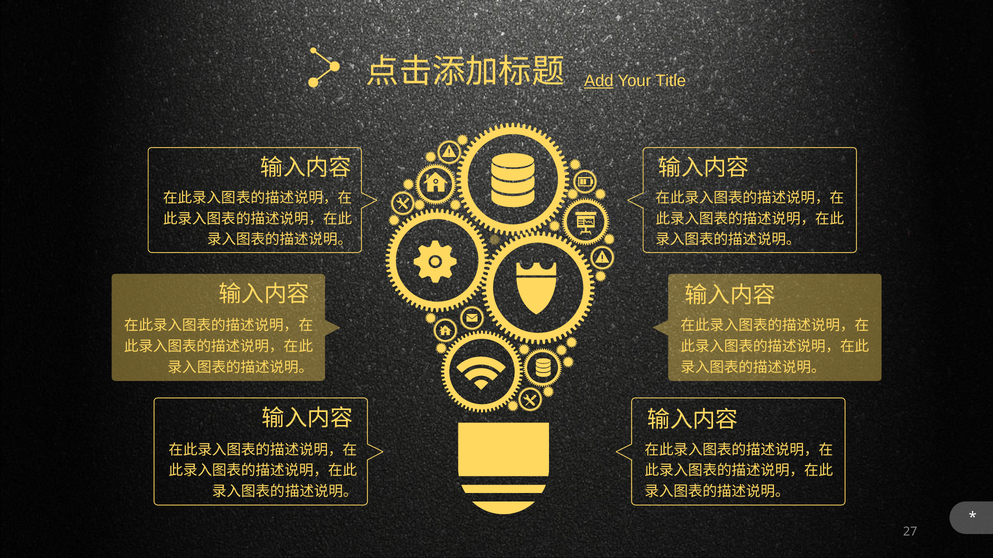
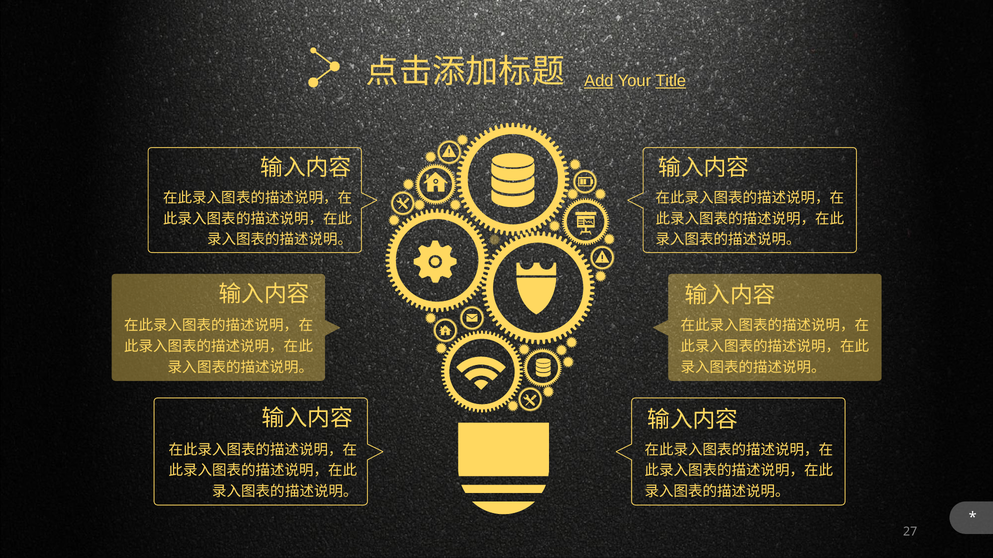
Title underline: none -> present
